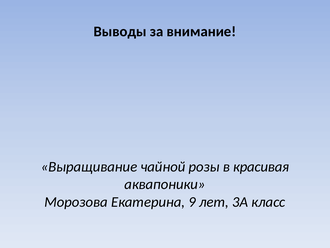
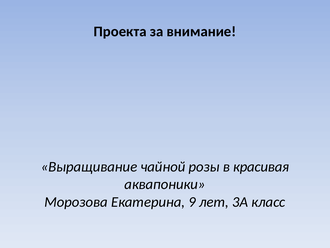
Выводы: Выводы -> Проекта
